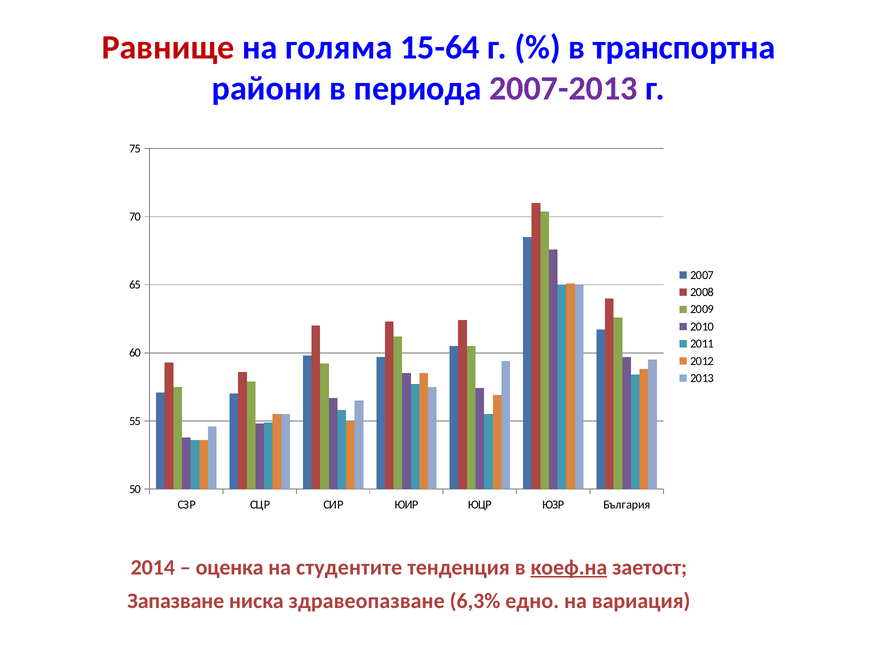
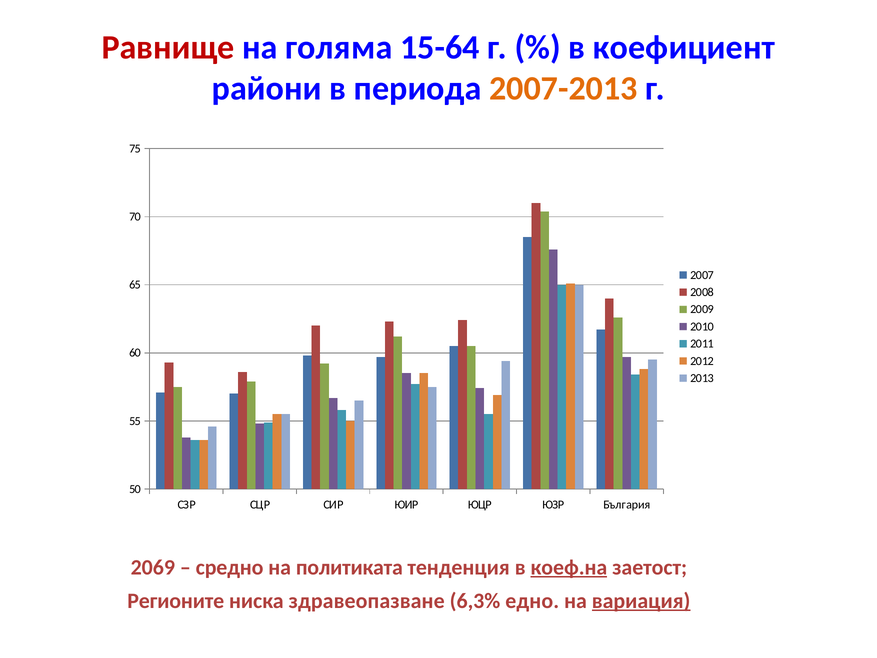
транспортна: транспортна -> коефициент
2007-2013 colour: purple -> orange
2014: 2014 -> 2069
оценка: оценка -> средно
студентите: студентите -> политиката
Запазване: Запазване -> Регионите
вариация underline: none -> present
